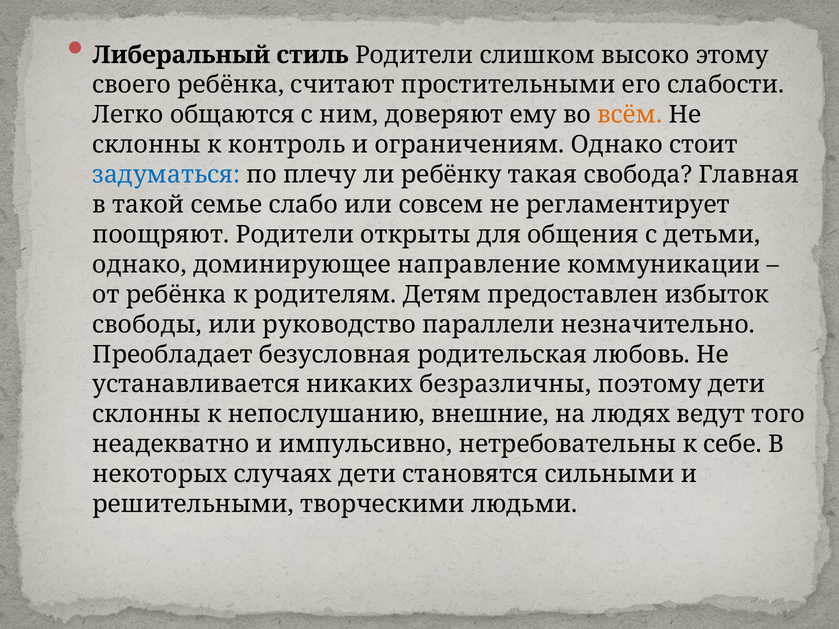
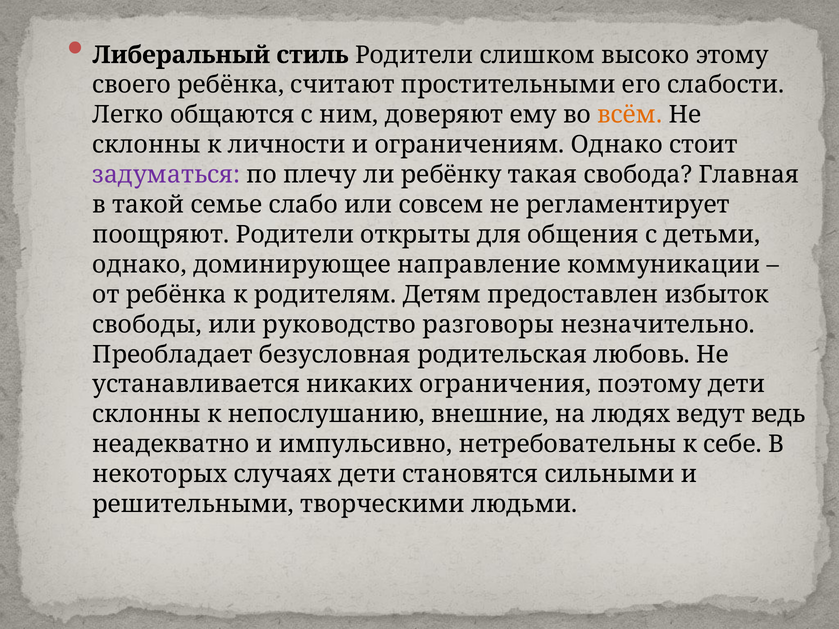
контроль: контроль -> личности
задуматься colour: blue -> purple
параллели: параллели -> разговоры
безразличны: безразличны -> ограничения
того: того -> ведь
